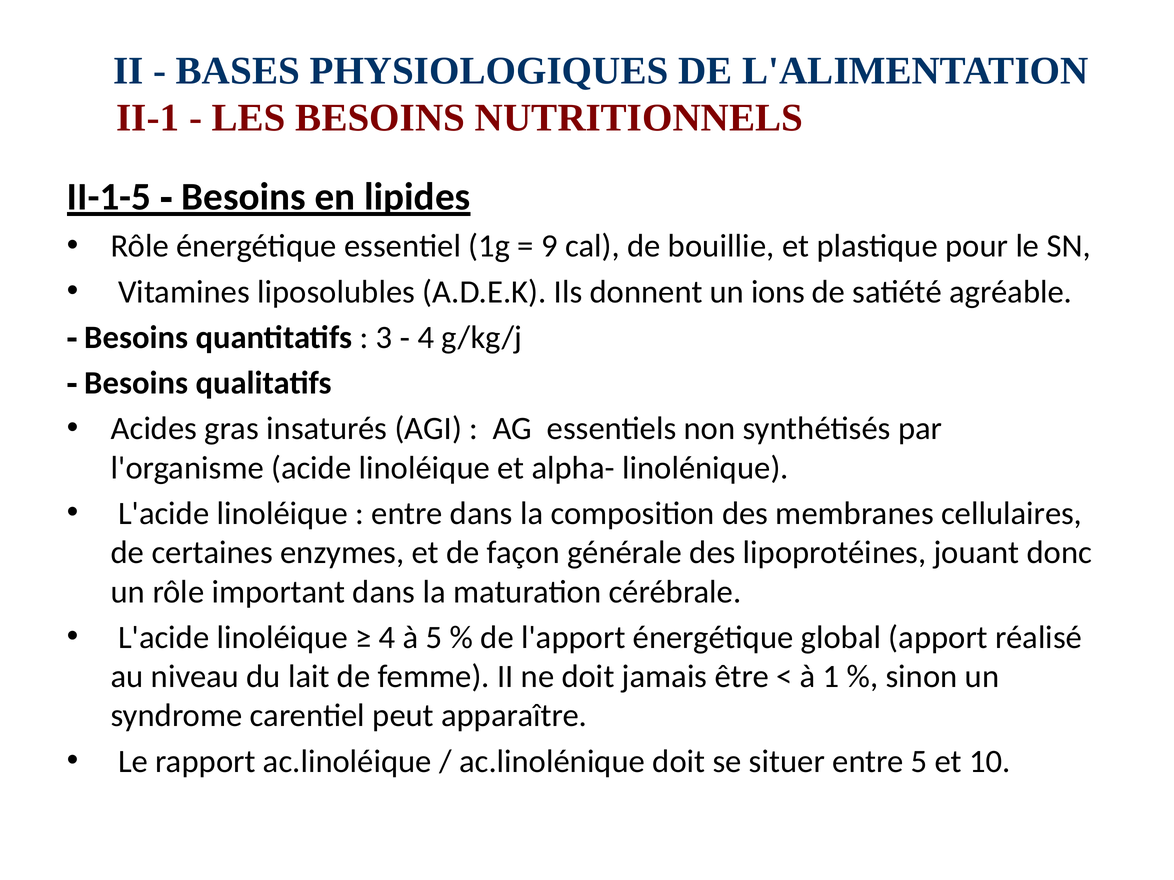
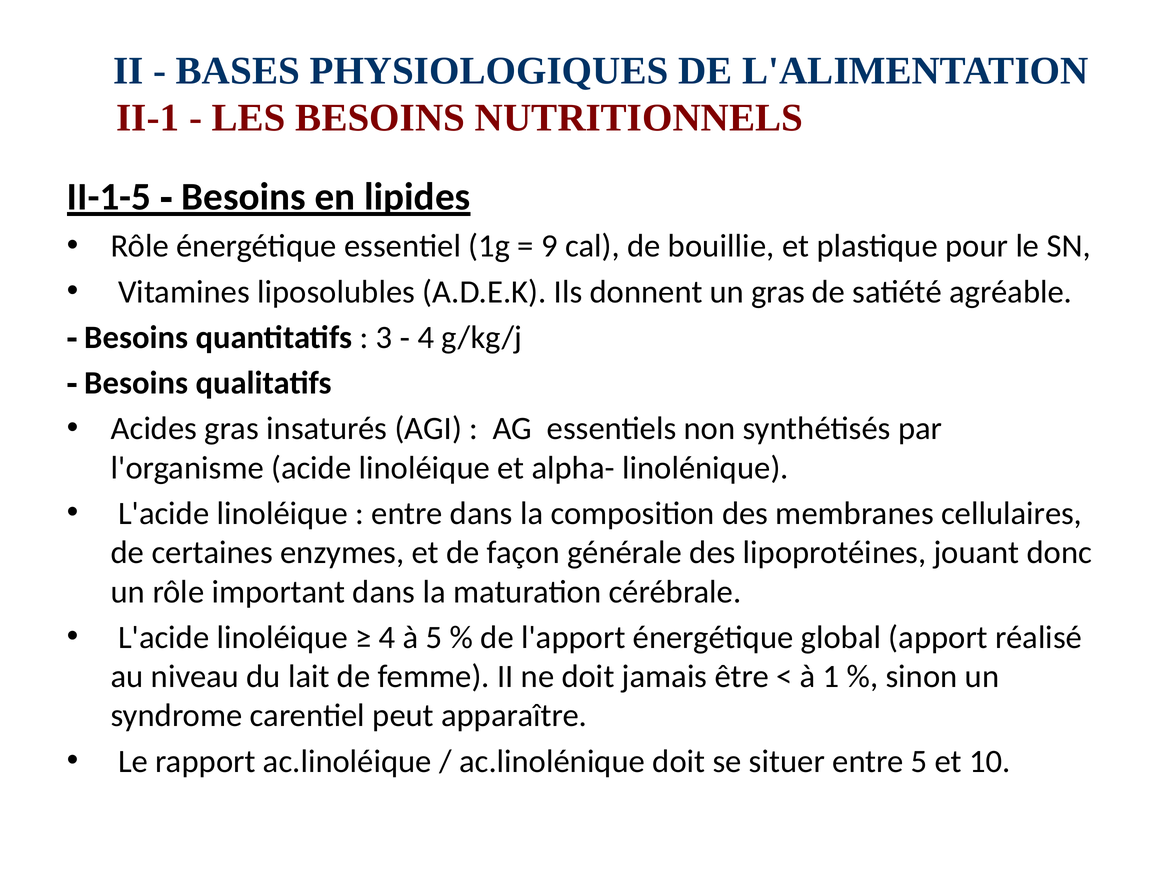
un ions: ions -> gras
